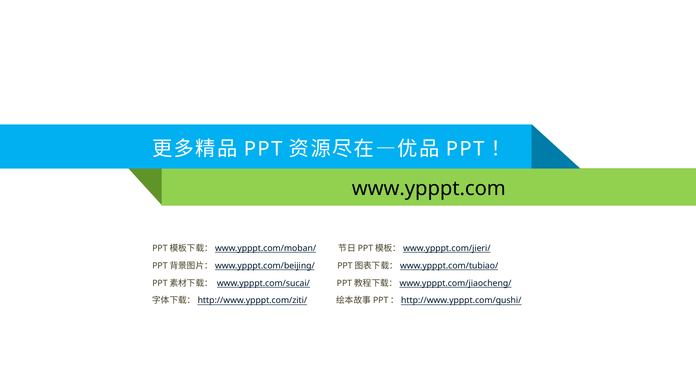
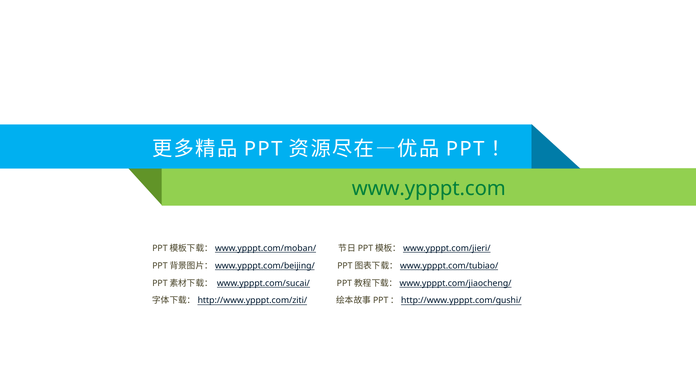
www.ypppt.com colour: black -> green
